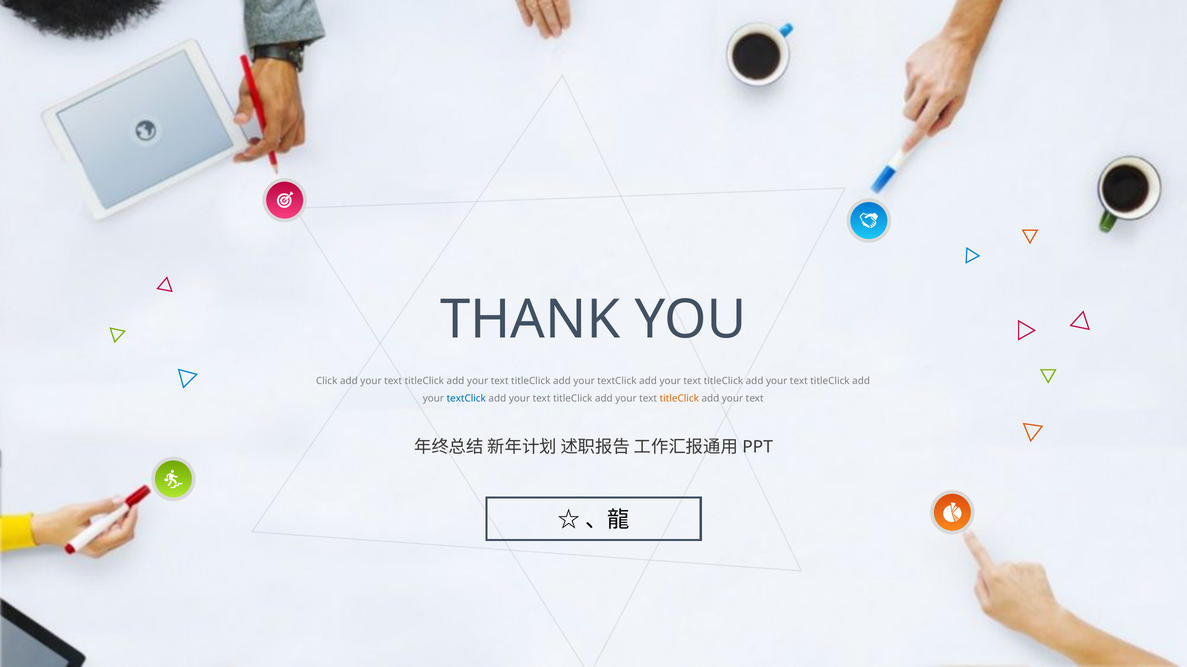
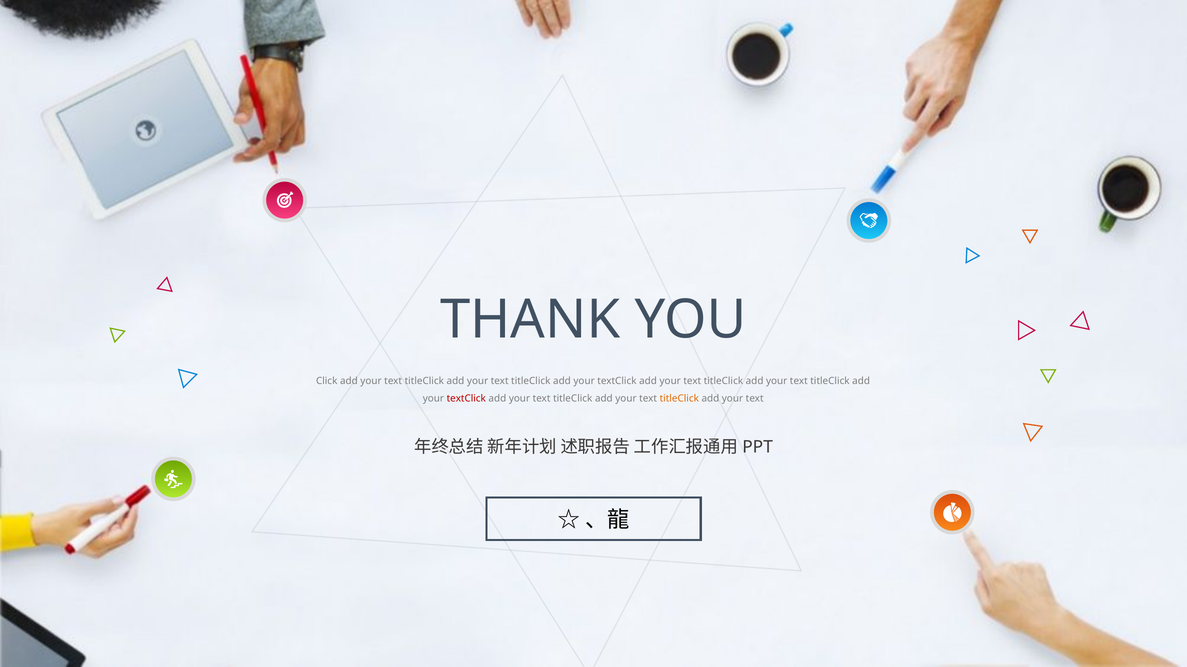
textClick at (466, 399) colour: blue -> red
